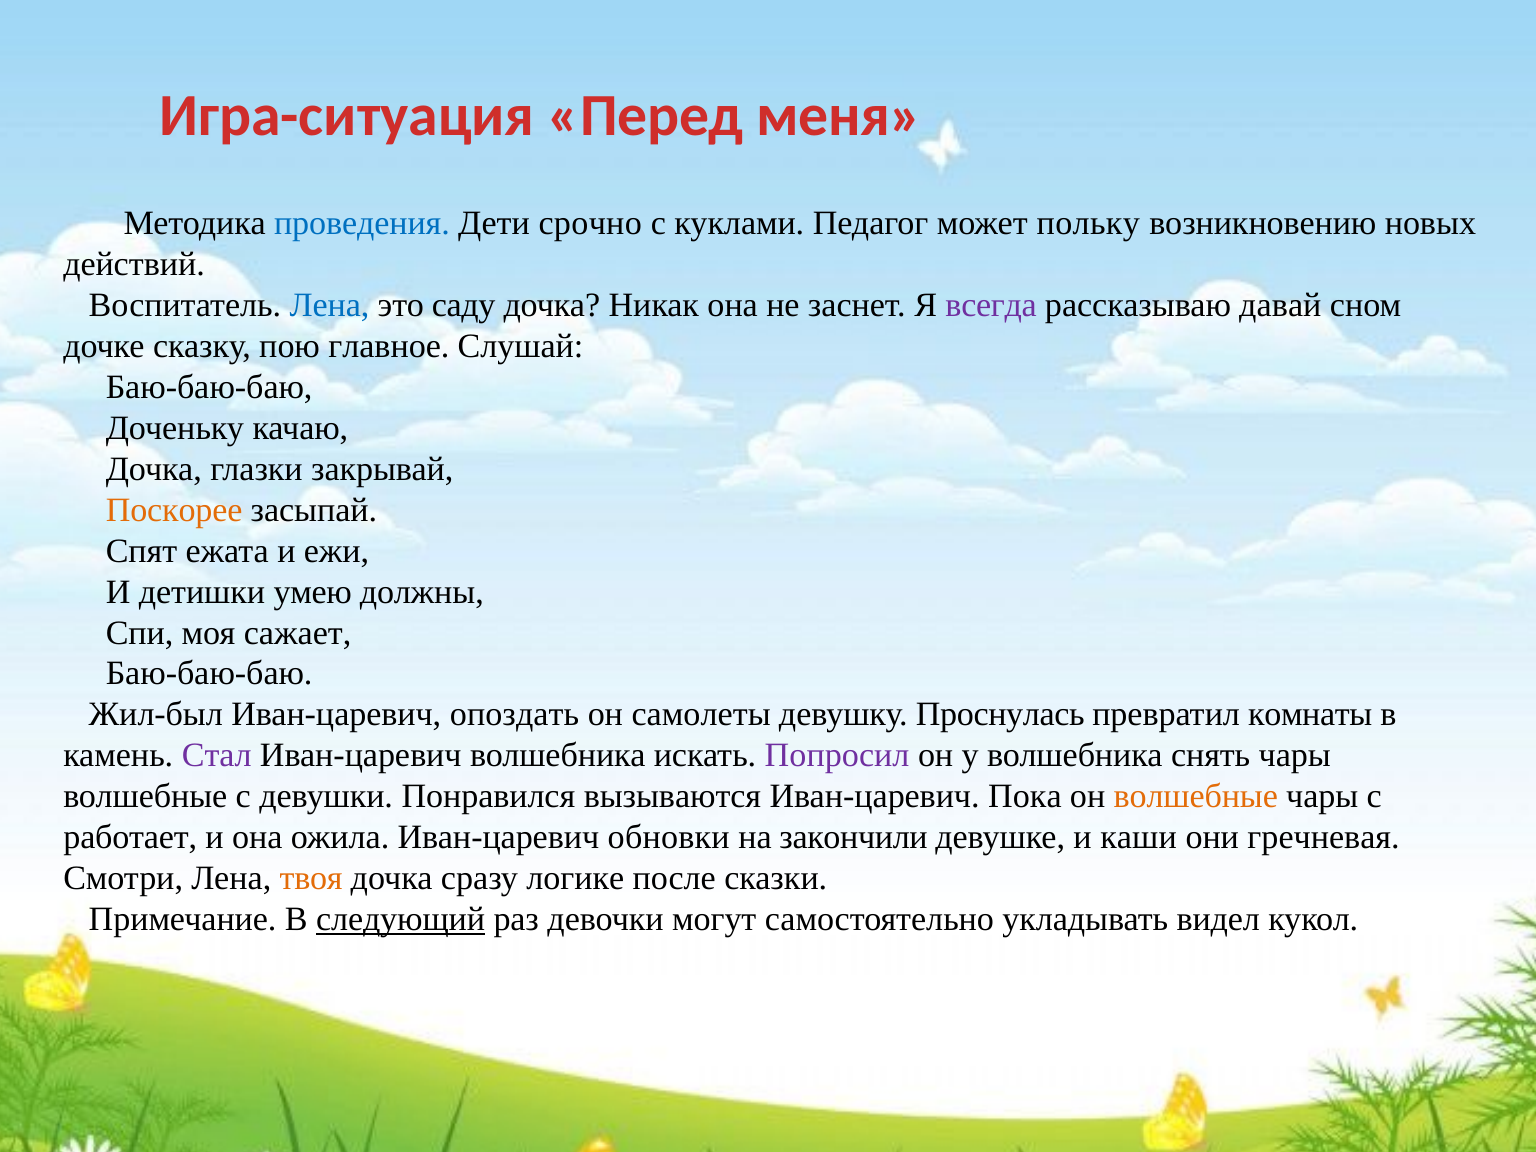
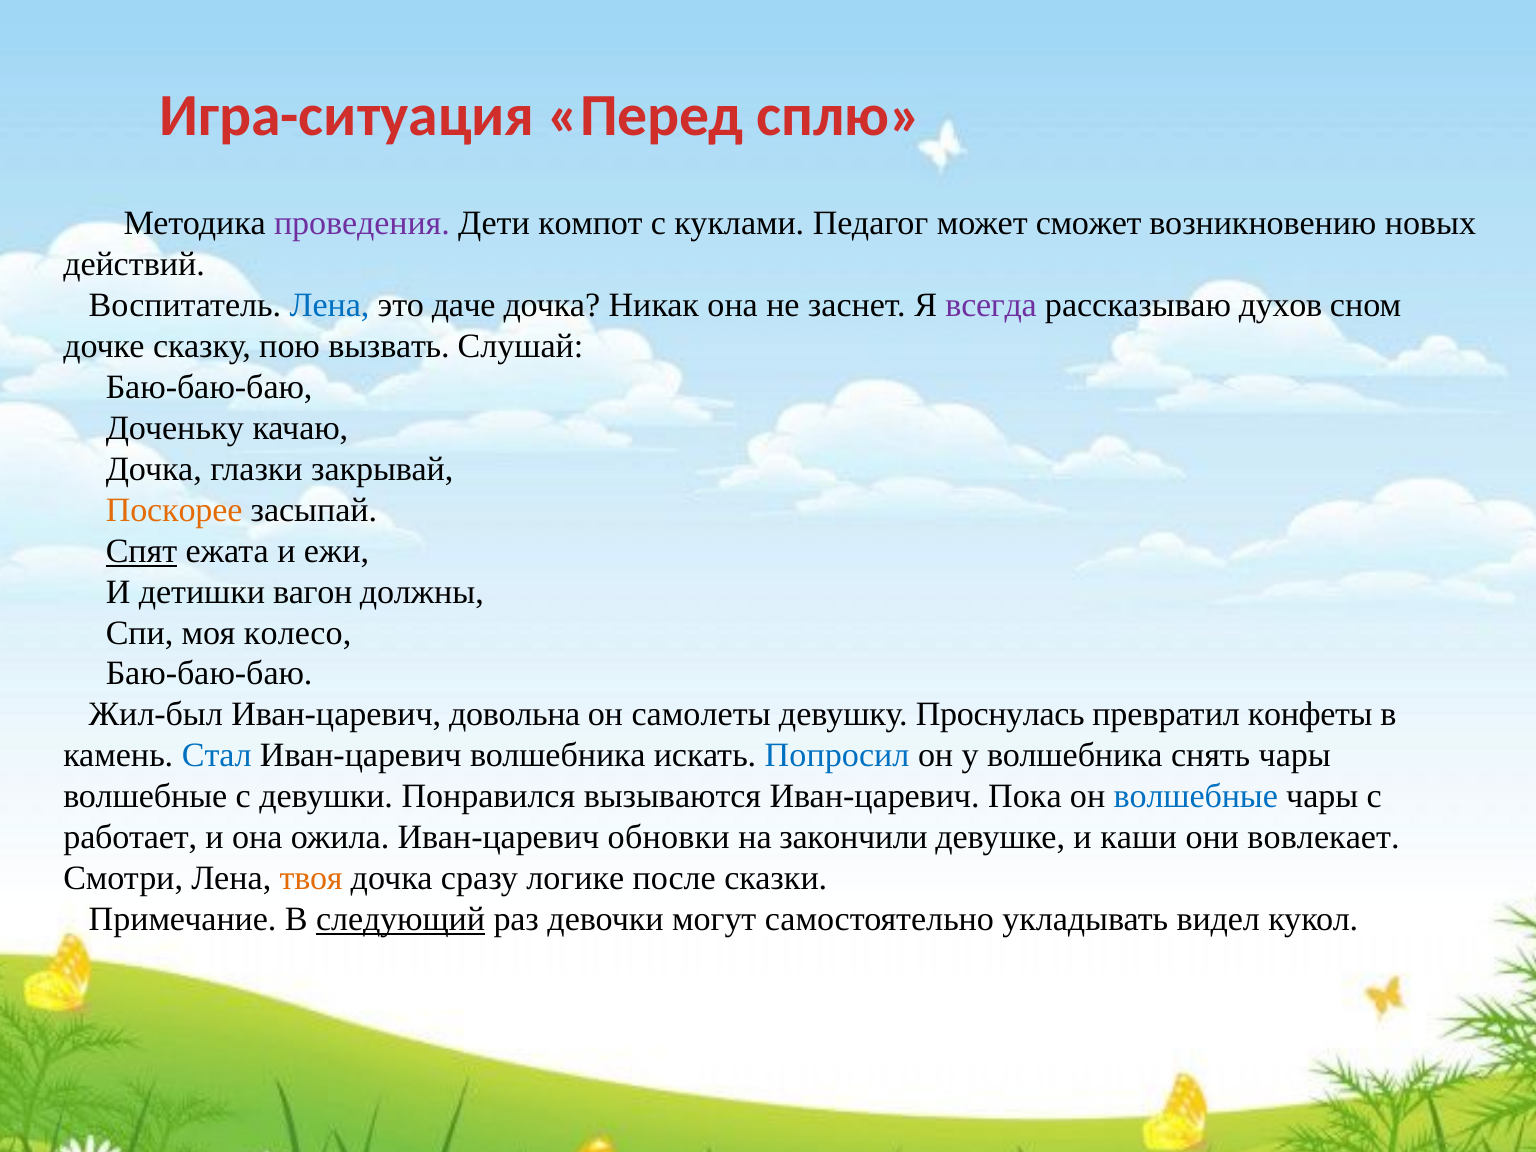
меня: меня -> сплю
проведения colour: blue -> purple
срочно: срочно -> компот
польку: польку -> сможет
саду: саду -> даче
давай: давай -> духов
главное: главное -> вызвать
Спят underline: none -> present
умею: умею -> вагон
сажает: сажает -> колесо
опоздать: опоздать -> довольна
комнаты: комнаты -> конфеты
Стал colour: purple -> blue
Попросил colour: purple -> blue
волшебные at (1196, 797) colour: orange -> blue
гречневая: гречневая -> вовлекает
